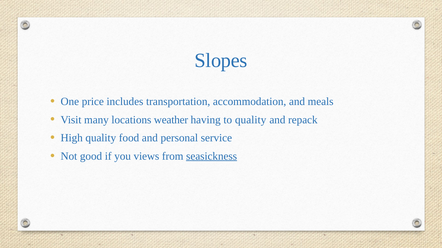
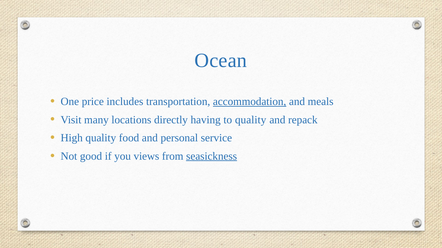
Slopes: Slopes -> Ocean
accommodation underline: none -> present
weather: weather -> directly
